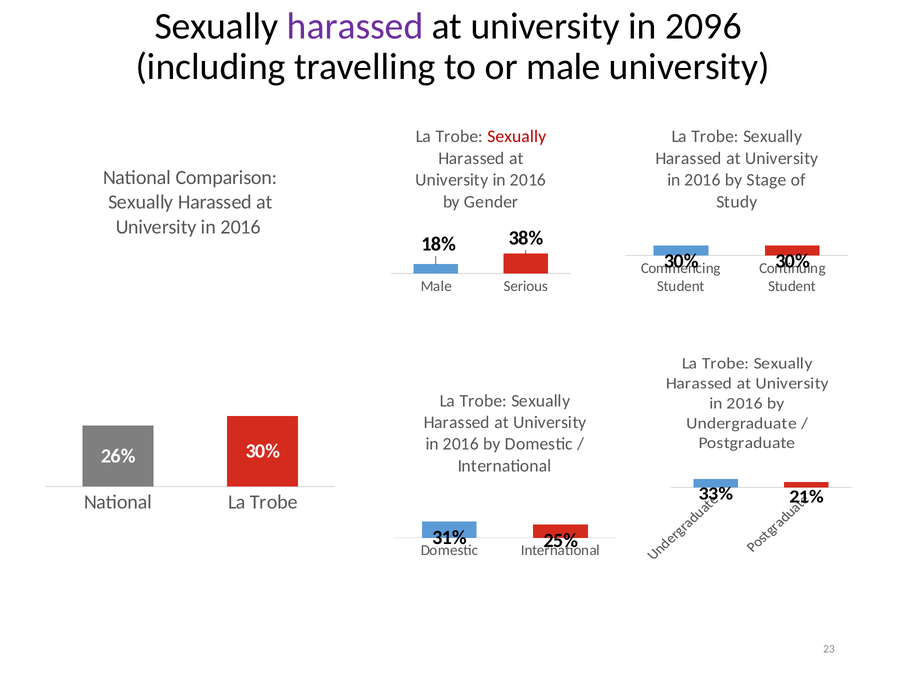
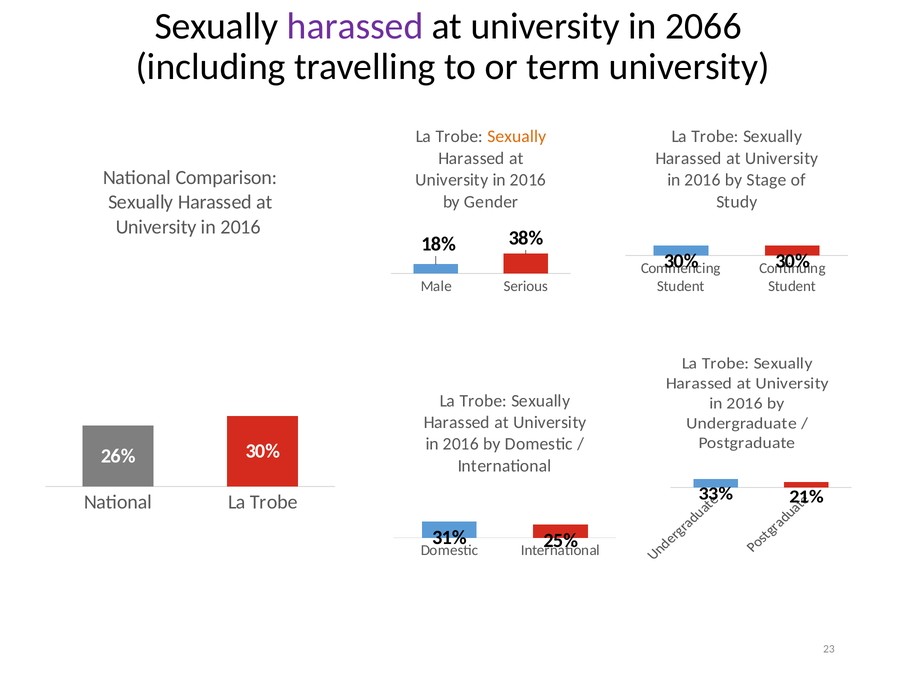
2096: 2096 -> 2066
or male: male -> term
Sexually at (517, 136) colour: red -> orange
